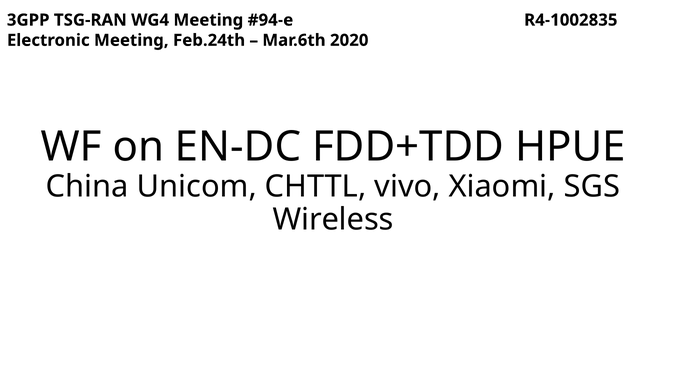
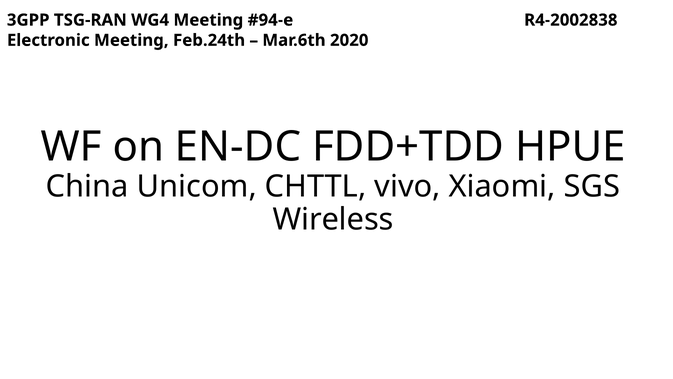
R4-1002835: R4-1002835 -> R4-2002838
